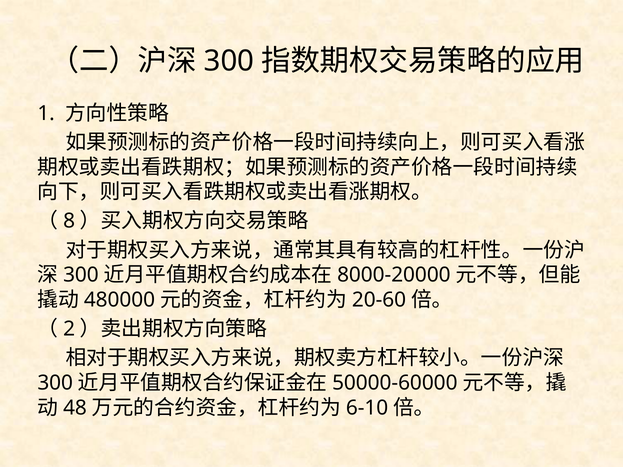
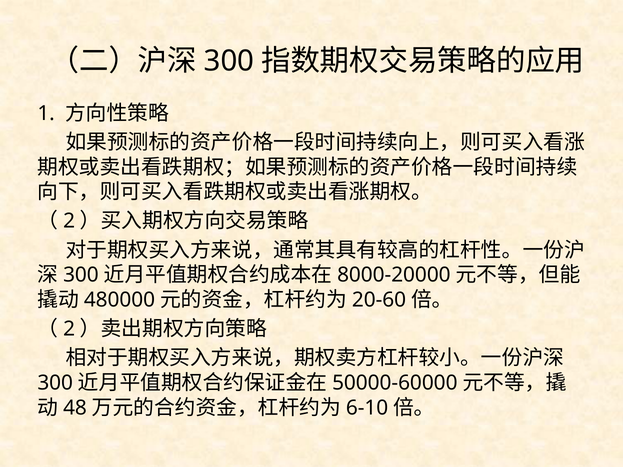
8 at (69, 221): 8 -> 2
